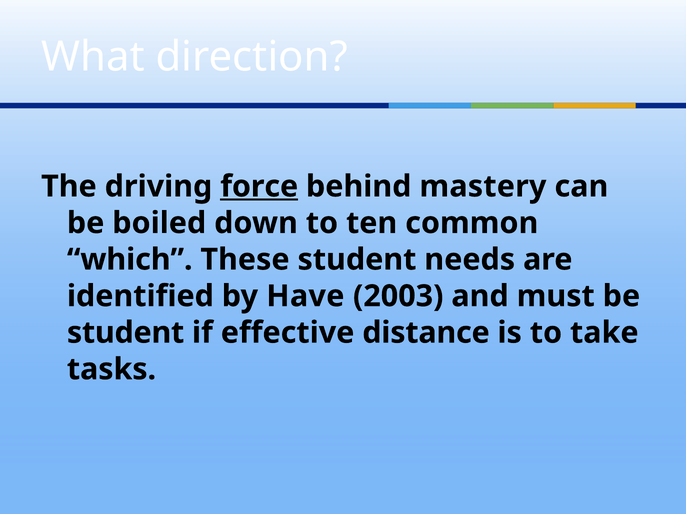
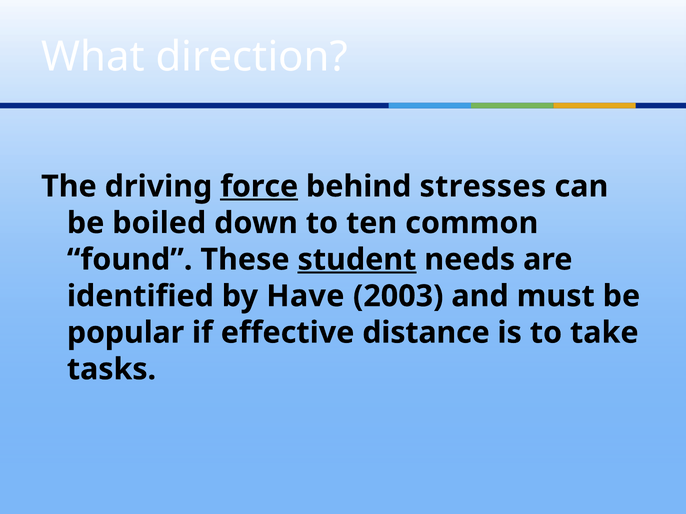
mastery: mastery -> stresses
which: which -> found
student at (357, 260) underline: none -> present
student at (126, 333): student -> popular
